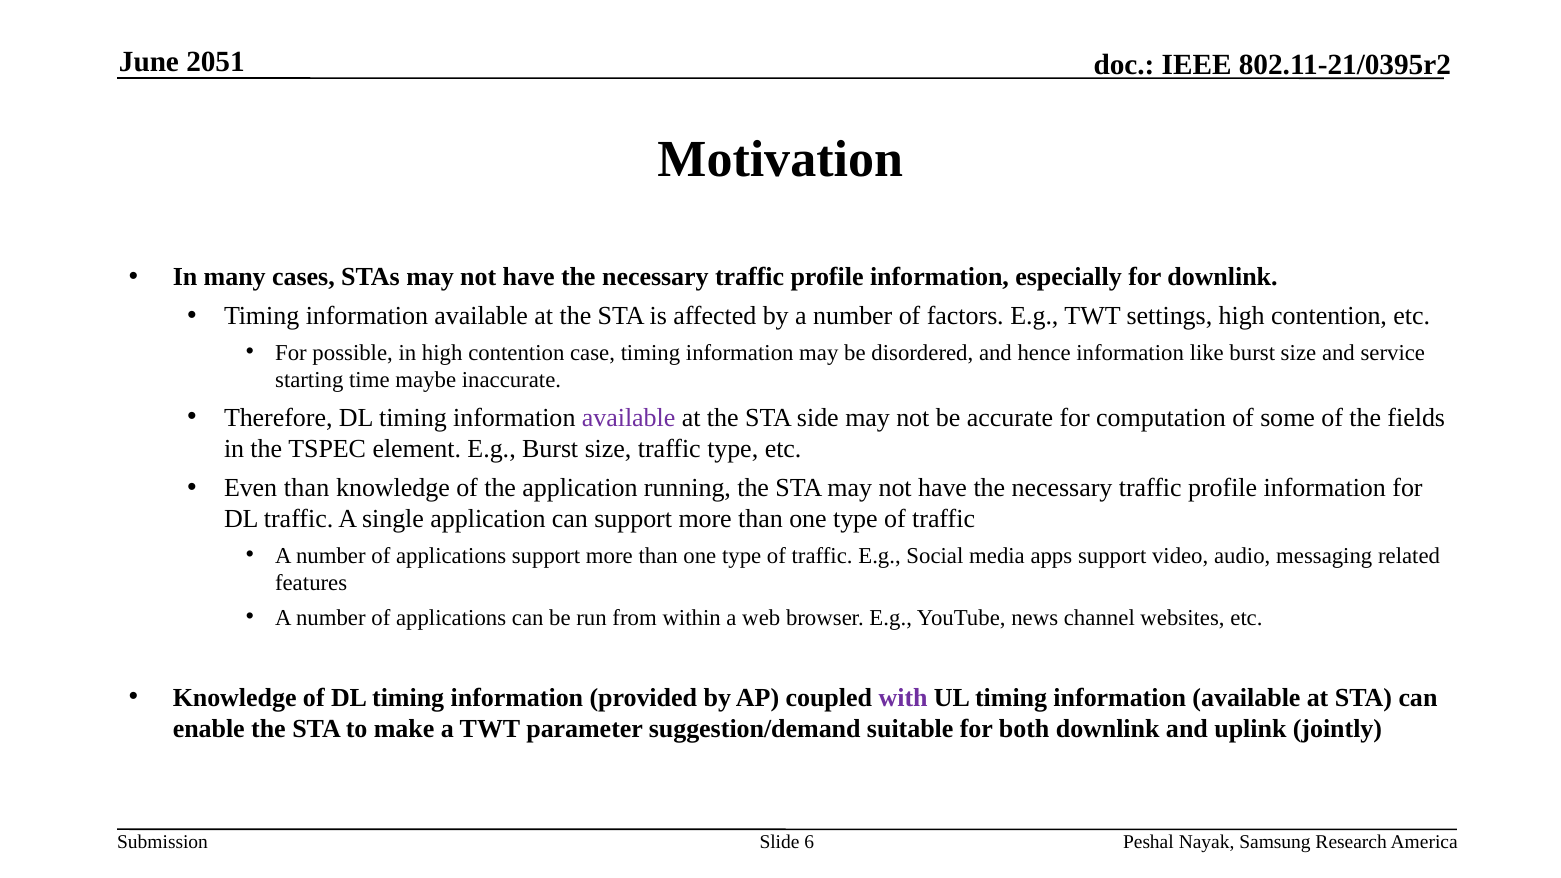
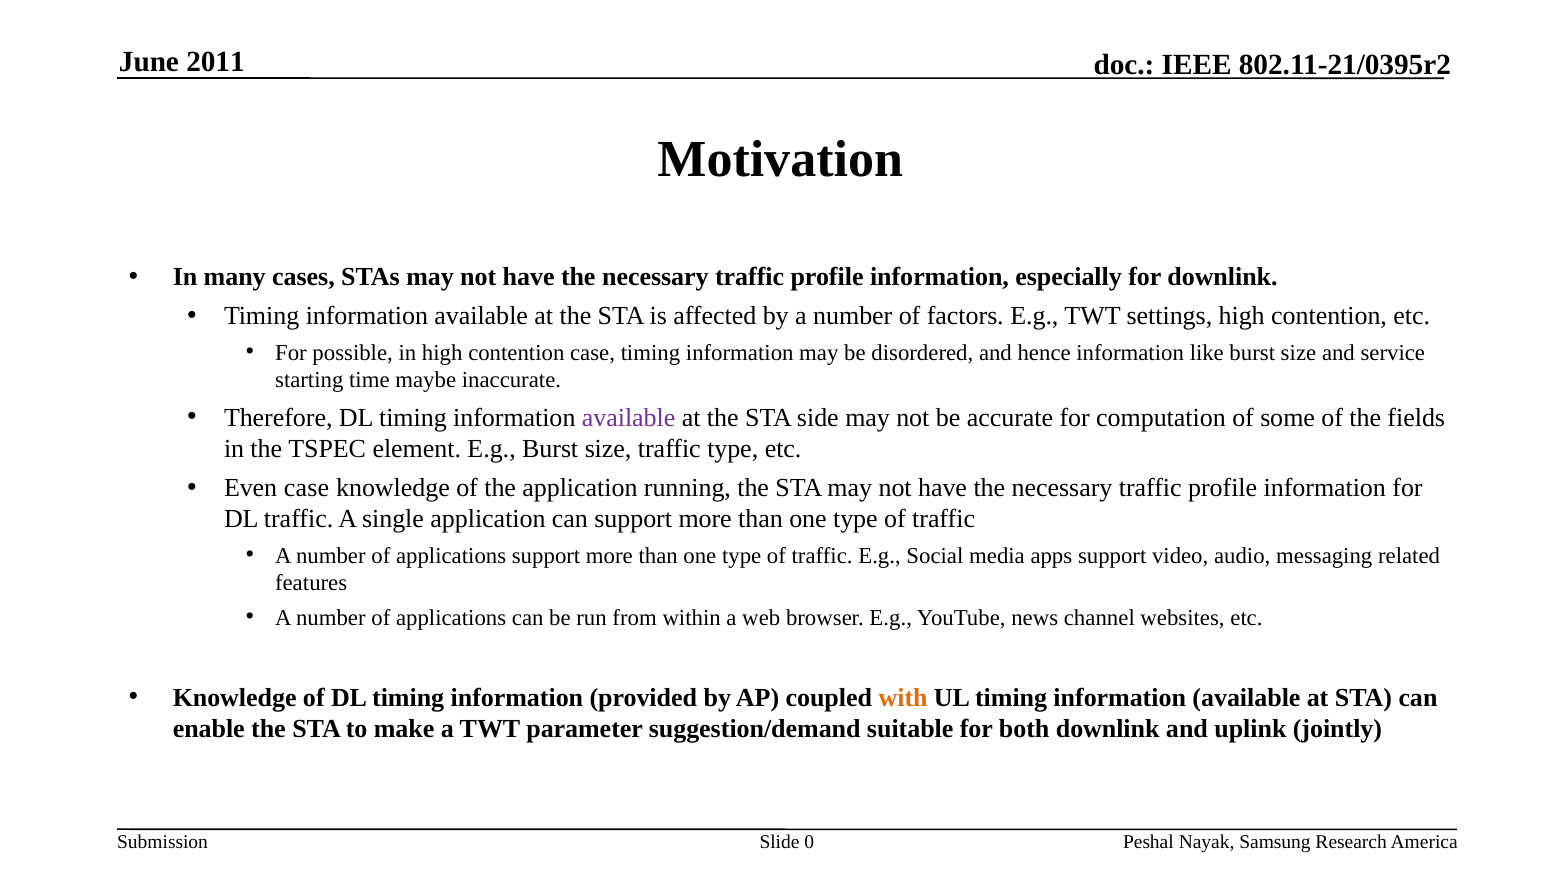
2051: 2051 -> 2011
Even than: than -> case
with colour: purple -> orange
6: 6 -> 0
